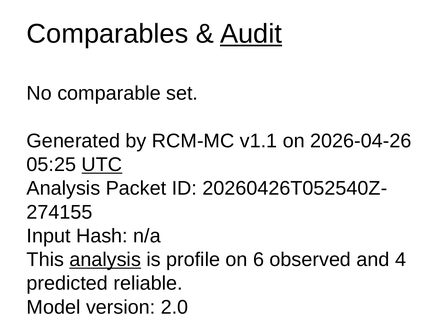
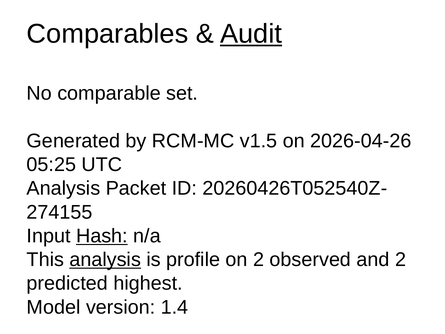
v1.1: v1.1 -> v1.5
UTC underline: present -> none
Hash underline: none -> present
on 6: 6 -> 2
and 4: 4 -> 2
reliable: reliable -> highest
2.0: 2.0 -> 1.4
